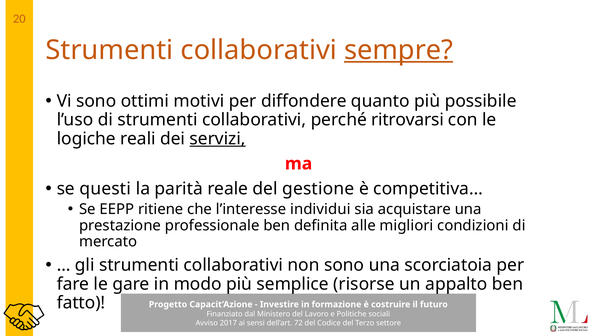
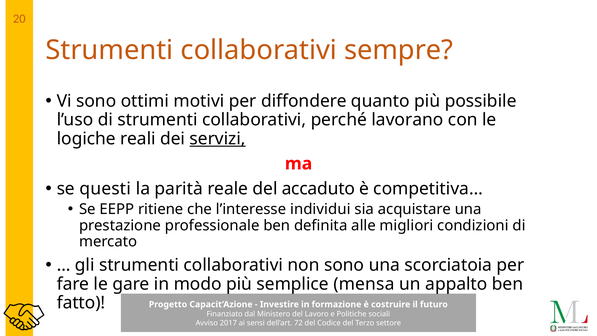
sempre underline: present -> none
ritrovarsi: ritrovarsi -> lavorano
gestione: gestione -> accaduto
risorse: risorse -> mensa
